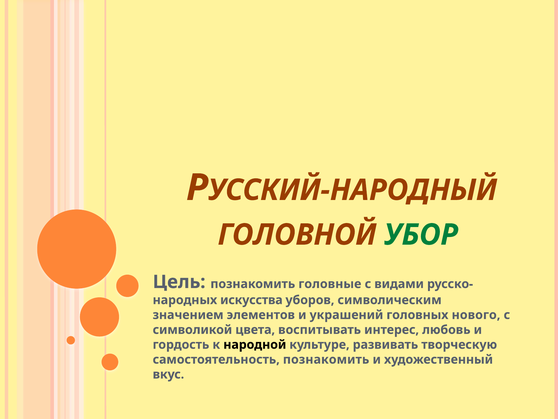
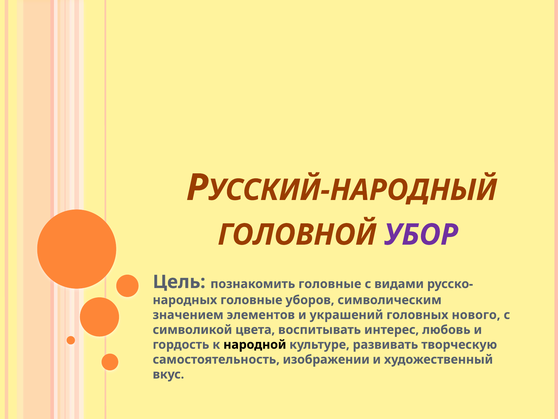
УБОР colour: green -> purple
искусства at (251, 300): искусства -> головные
самостоятельность познакомить: познакомить -> изображении
